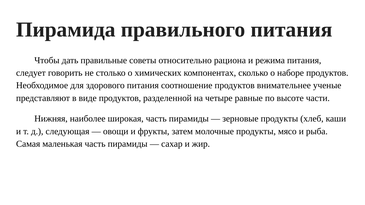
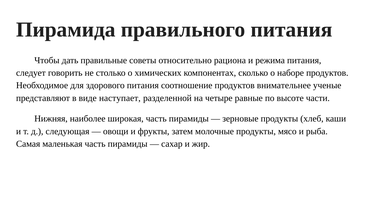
виде продуктов: продуктов -> наступает
